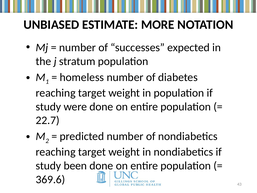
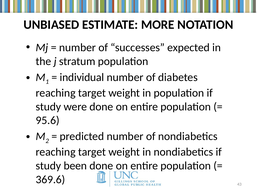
homeless: homeless -> individual
22.7: 22.7 -> 95.6
